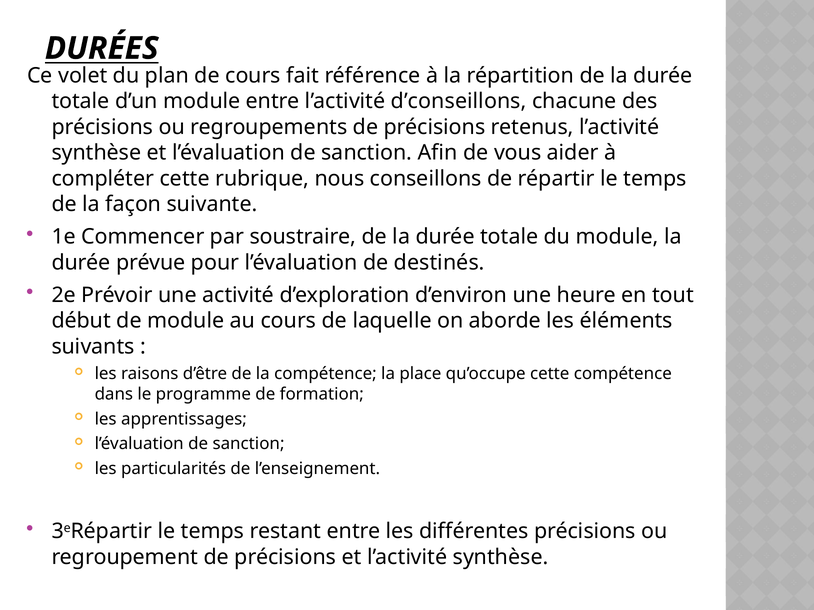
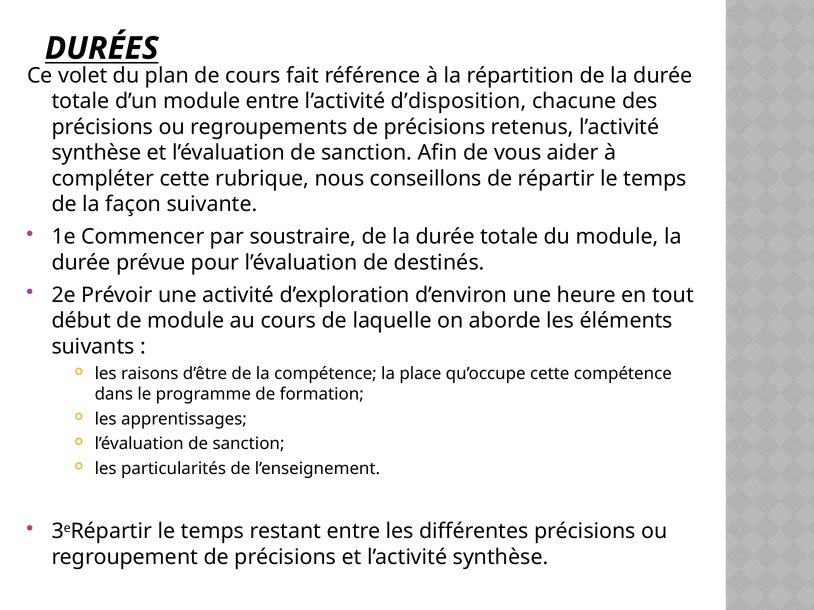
d’conseillons: d’conseillons -> d’disposition
